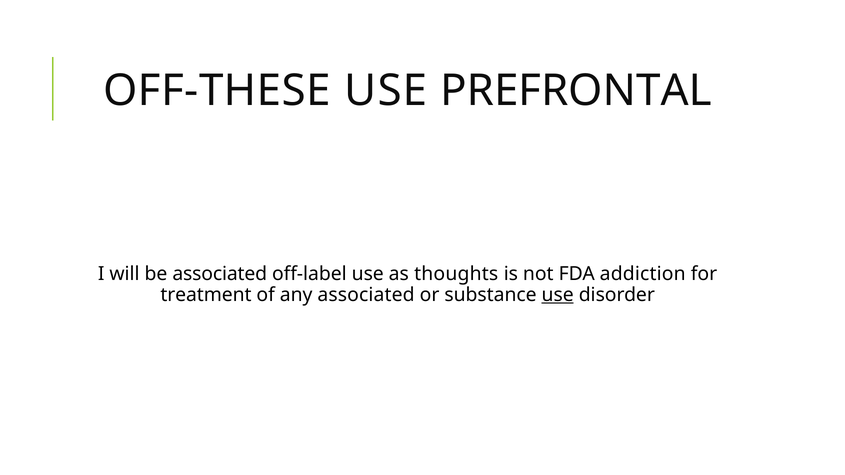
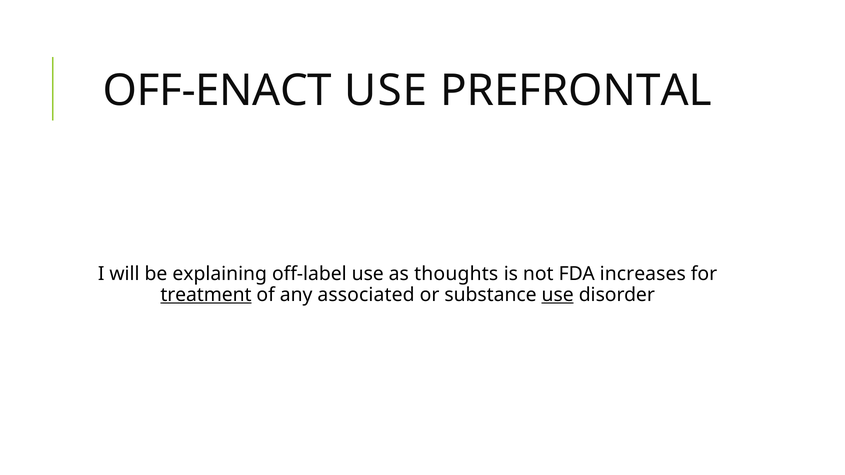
OFF-THESE: OFF-THESE -> OFF-ENACT
be associated: associated -> explaining
addiction: addiction -> increases
treatment underline: none -> present
